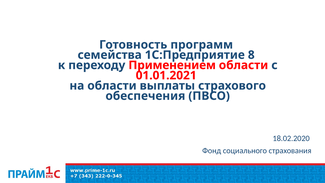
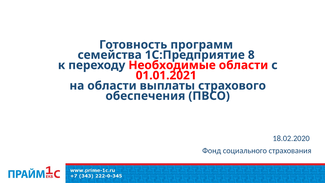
Применением: Применением -> Необходимые
